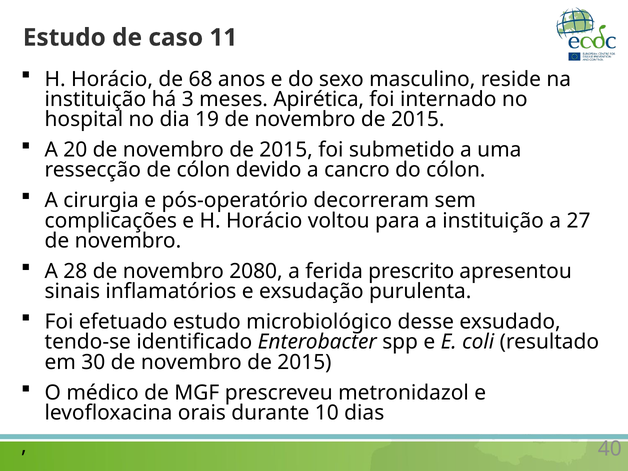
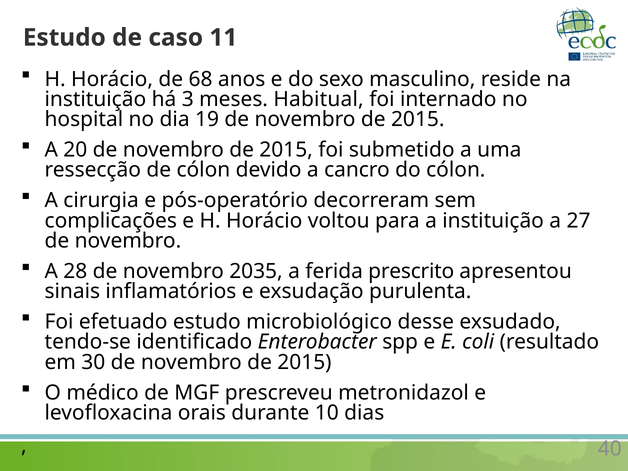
Apirética: Apirética -> Habitual
2080: 2080 -> 2035
